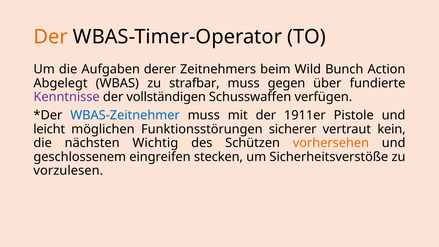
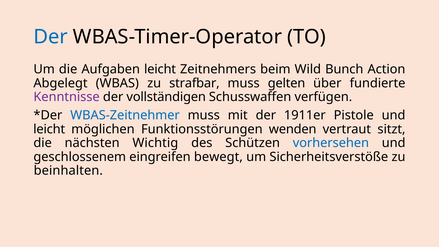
Der at (51, 37) colour: orange -> blue
Aufgaben derer: derer -> leicht
gegen: gegen -> gelten
sicherer: sicherer -> wenden
kein: kein -> sitzt
vorhersehen colour: orange -> blue
stecken: stecken -> bewegt
vorzulesen: vorzulesen -> beinhalten
